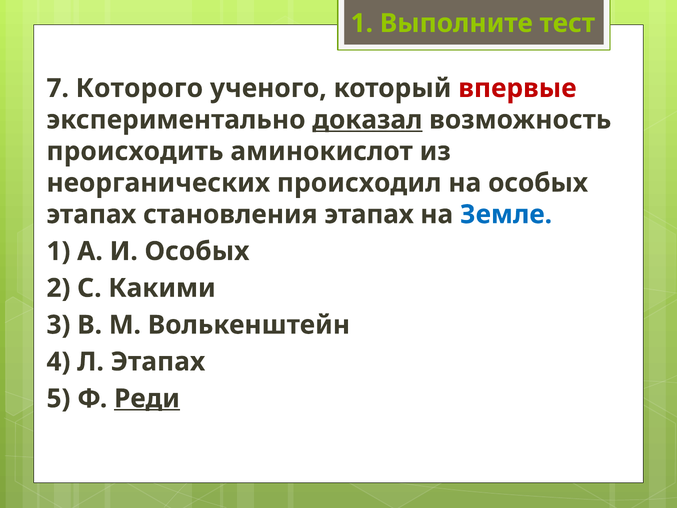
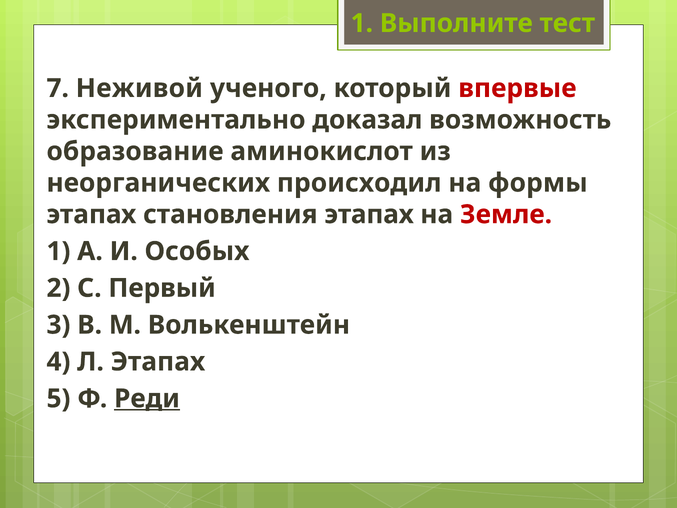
Которого: Которого -> Неживой
доказал underline: present -> none
происходить: происходить -> образование
на особых: особых -> формы
Земле colour: blue -> red
Какими: Какими -> Первый
